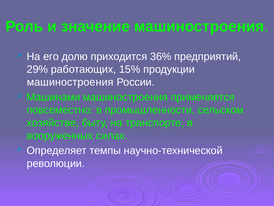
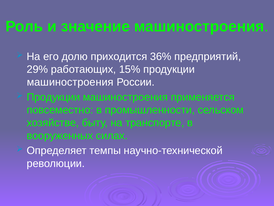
Машинами at (53, 97): Машинами -> Продукции
